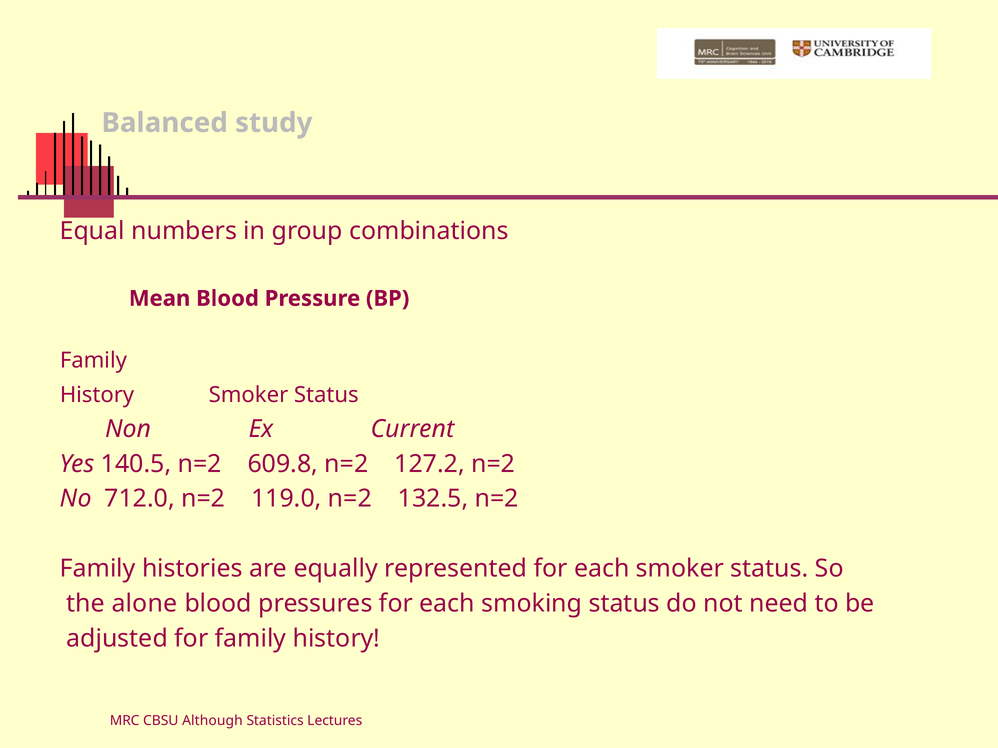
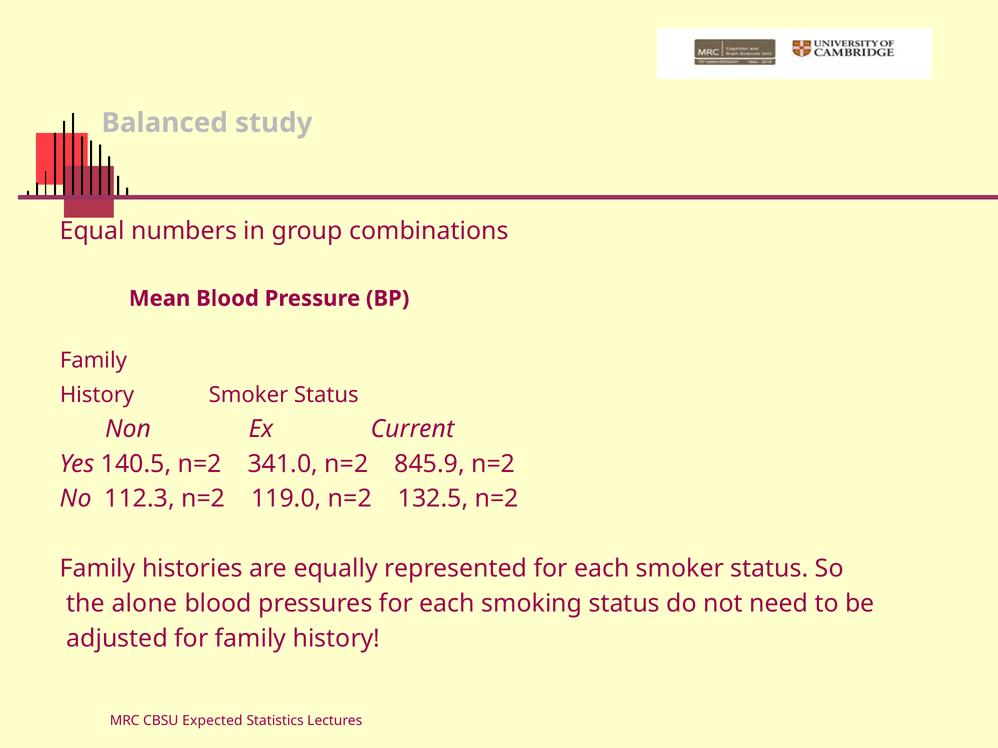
609.8: 609.8 -> 341.0
127.2: 127.2 -> 845.9
712.0: 712.0 -> 112.3
Although: Although -> Expected
